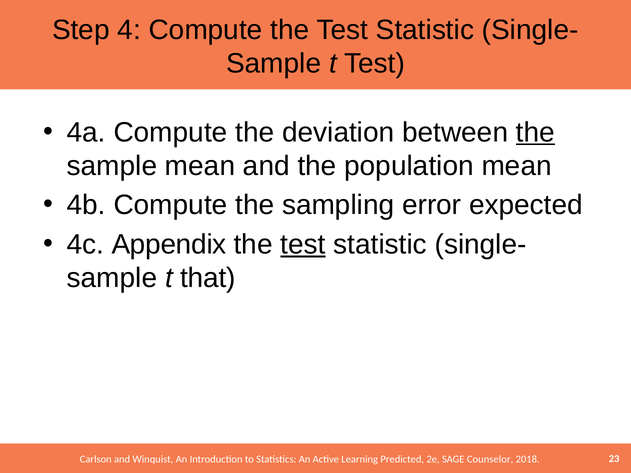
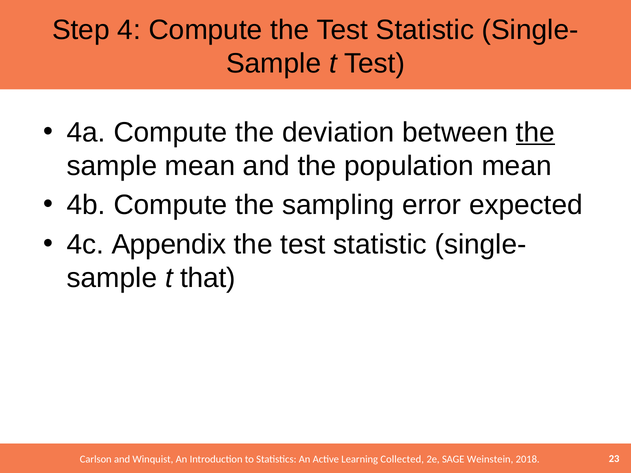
test at (303, 245) underline: present -> none
Predicted: Predicted -> Collected
Counselor: Counselor -> Weinstein
